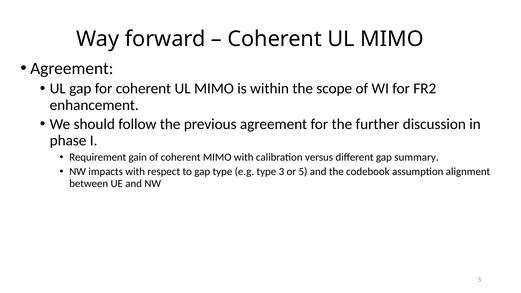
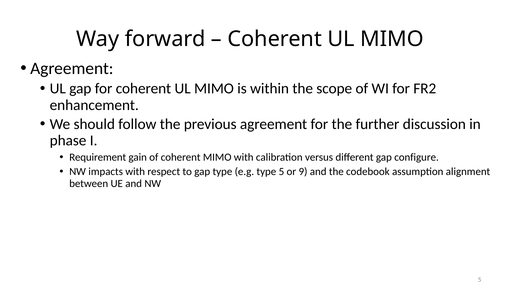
summary: summary -> configure
type 3: 3 -> 5
or 5: 5 -> 9
